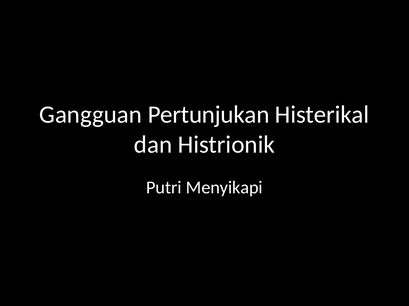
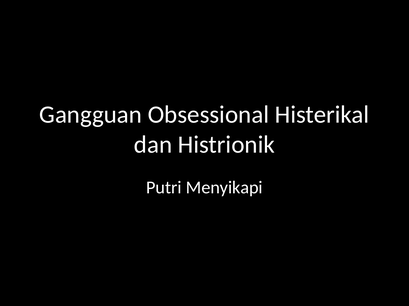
Pertunjukan: Pertunjukan -> Obsessional
